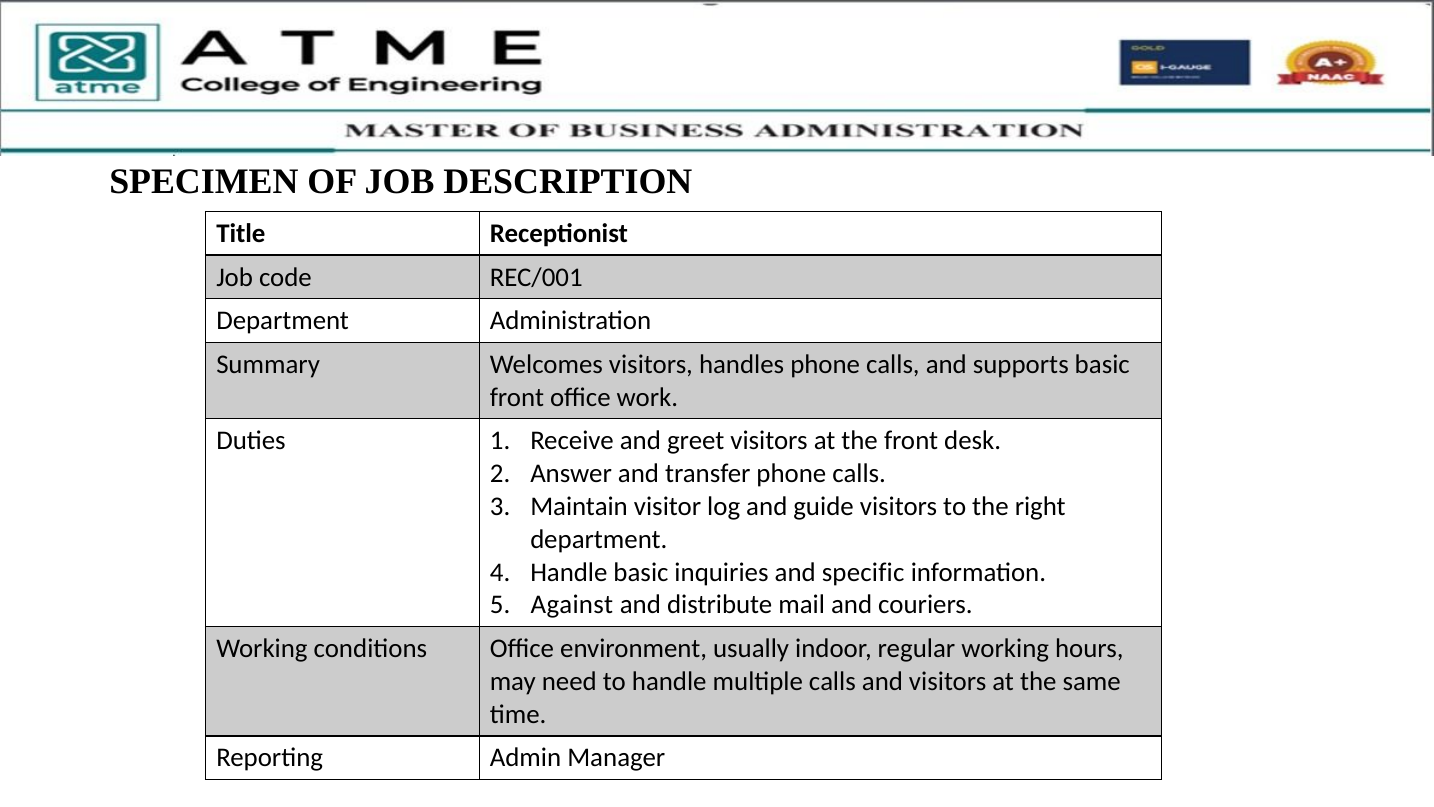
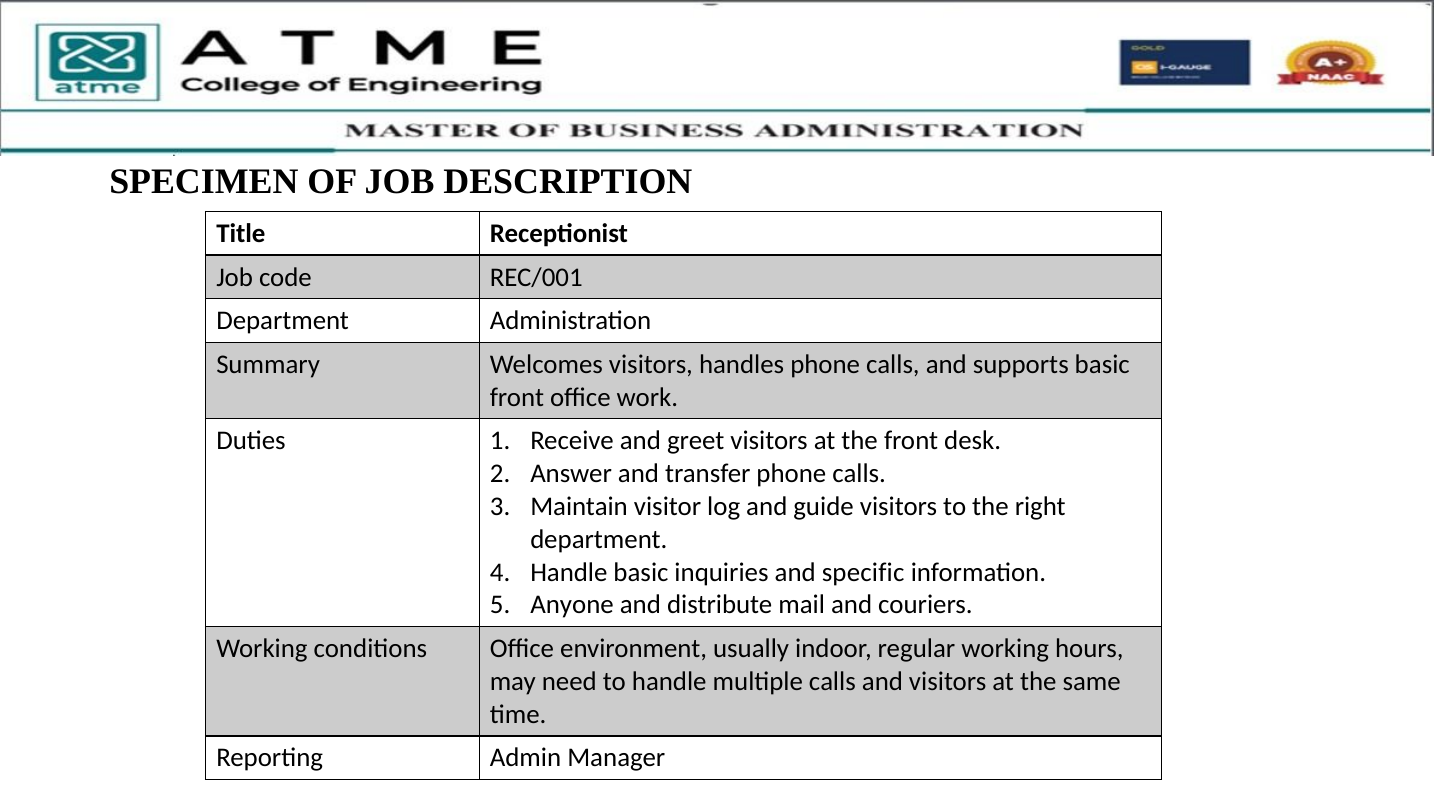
Against: Against -> Anyone
